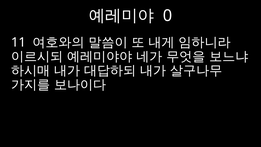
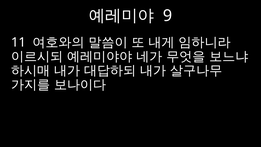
0: 0 -> 9
